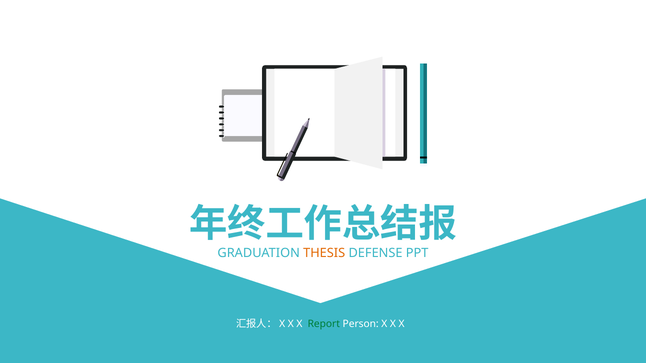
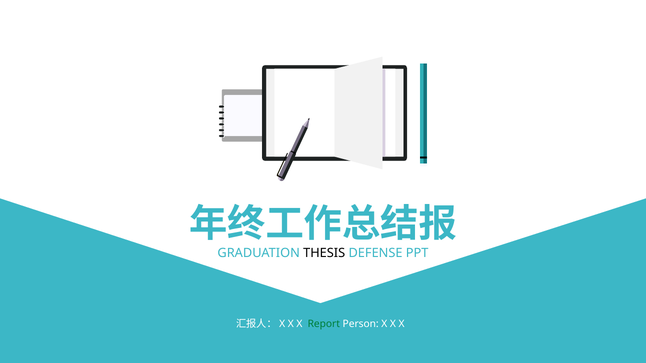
THESIS colour: orange -> black
